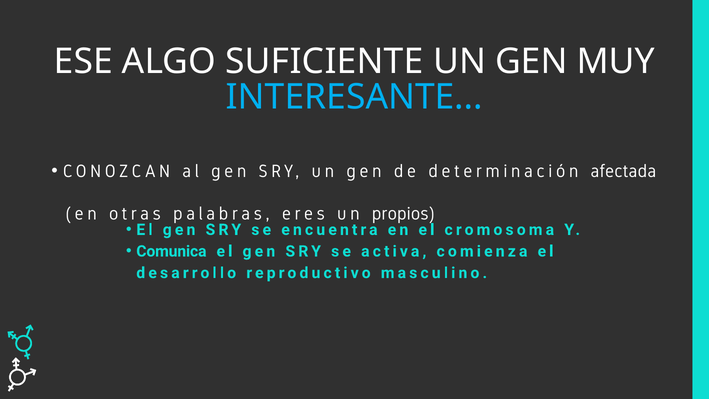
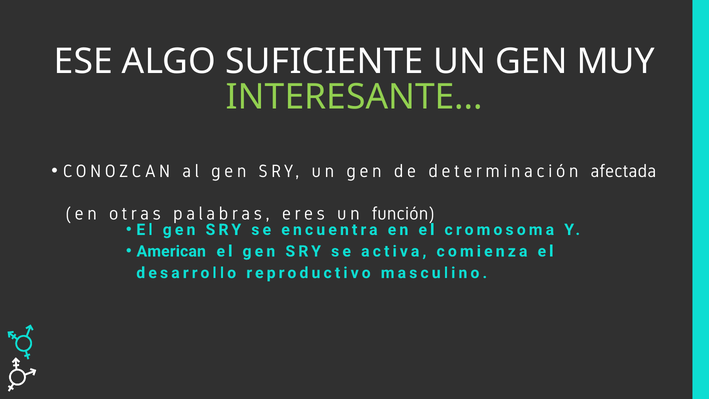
INTERESANTE colour: light blue -> light green
propios: propios -> función
Comunica: Comunica -> American
